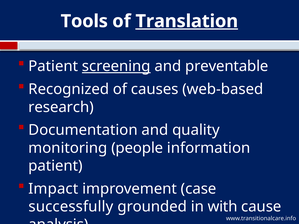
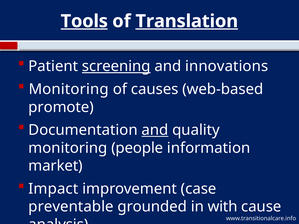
Tools underline: none -> present
preventable: preventable -> innovations
Recognized at (69, 89): Recognized -> Monitoring
research: research -> promote
and at (155, 130) underline: none -> present
patient at (55, 166): patient -> market
successfully: successfully -> preventable
